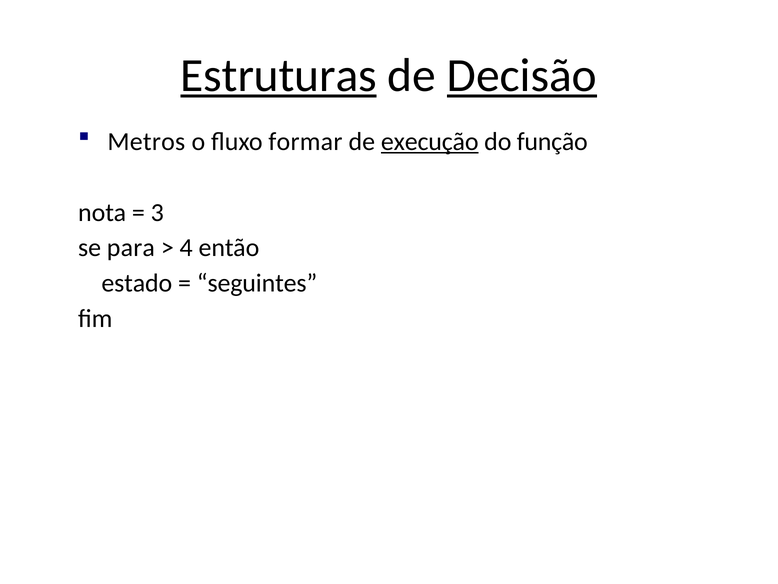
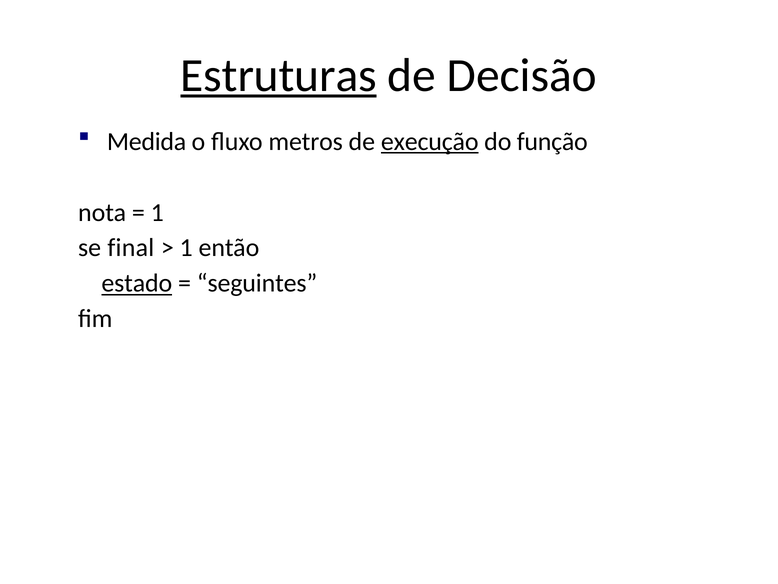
Decisão underline: present -> none
Metros: Metros -> Medida
formar: formar -> metros
3 at (157, 212): 3 -> 1
para: para -> final
4 at (186, 248): 4 -> 1
estado underline: none -> present
